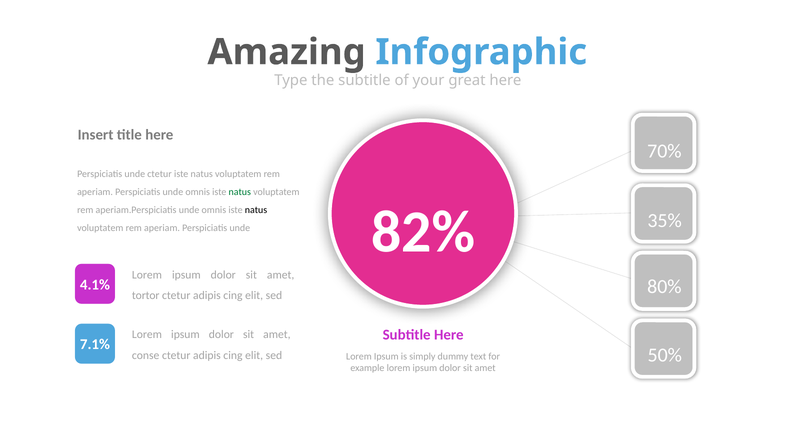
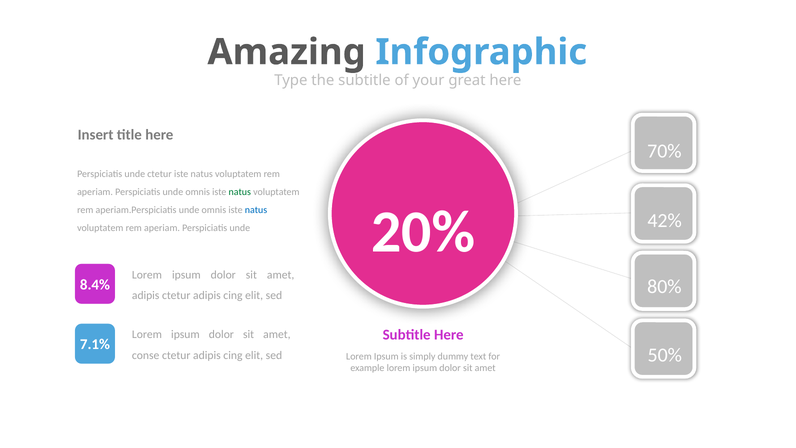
natus at (256, 210) colour: black -> blue
82%: 82% -> 20%
35%: 35% -> 42%
4.1%: 4.1% -> 8.4%
tortor at (146, 295): tortor -> adipis
